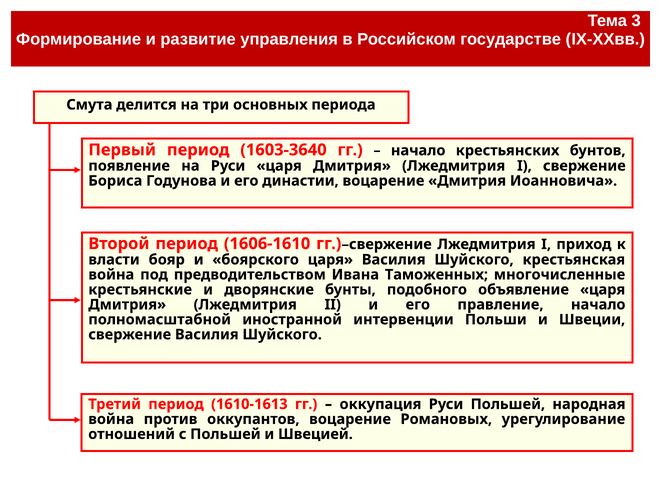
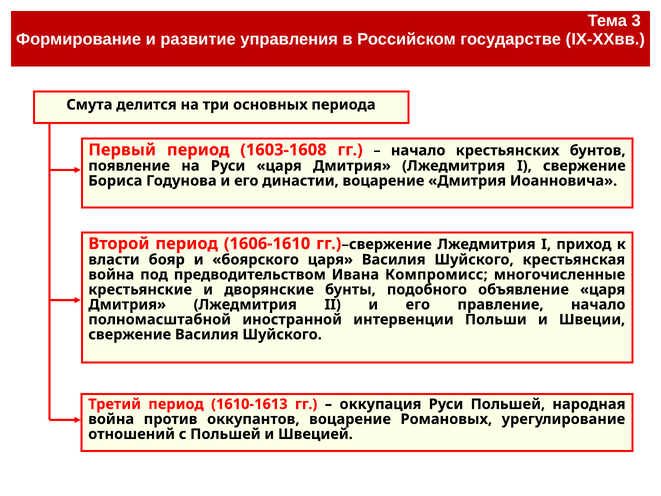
1603-3640: 1603-3640 -> 1603-1608
Таможенных: Таможенных -> Компромисс
